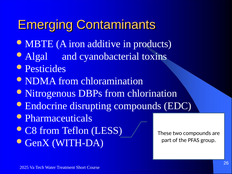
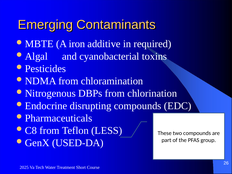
products: products -> required
WITH-DA: WITH-DA -> USED-DA
